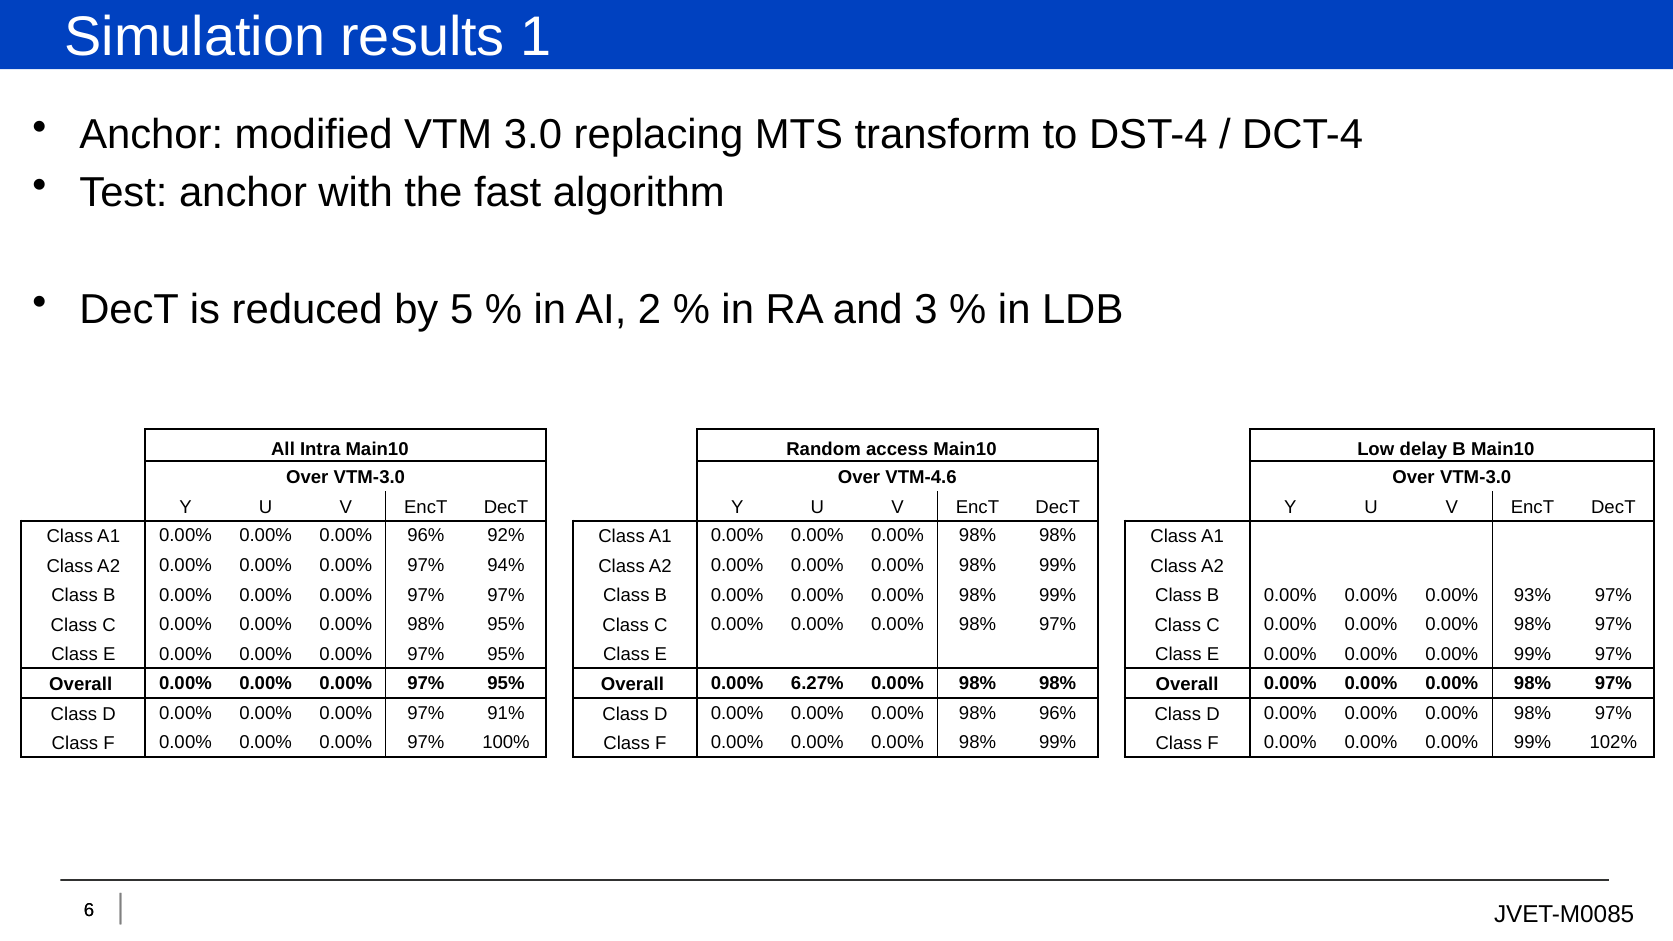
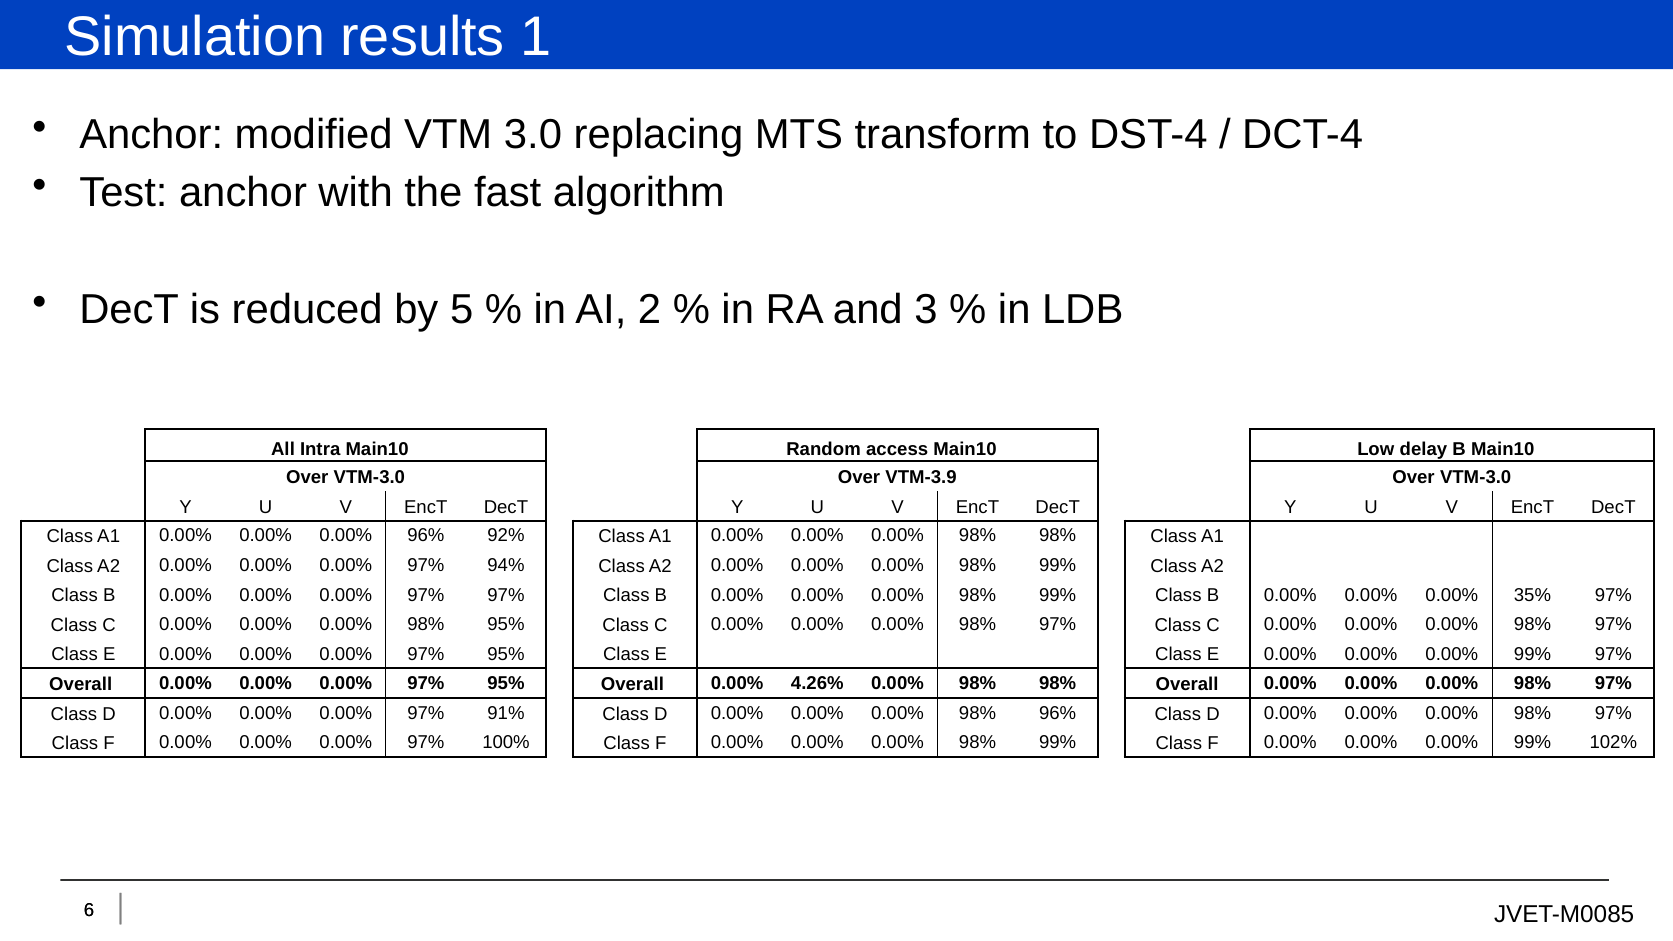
VTM-4.6: VTM-4.6 -> VTM-3.9
93%: 93% -> 35%
6.27%: 6.27% -> 4.26%
